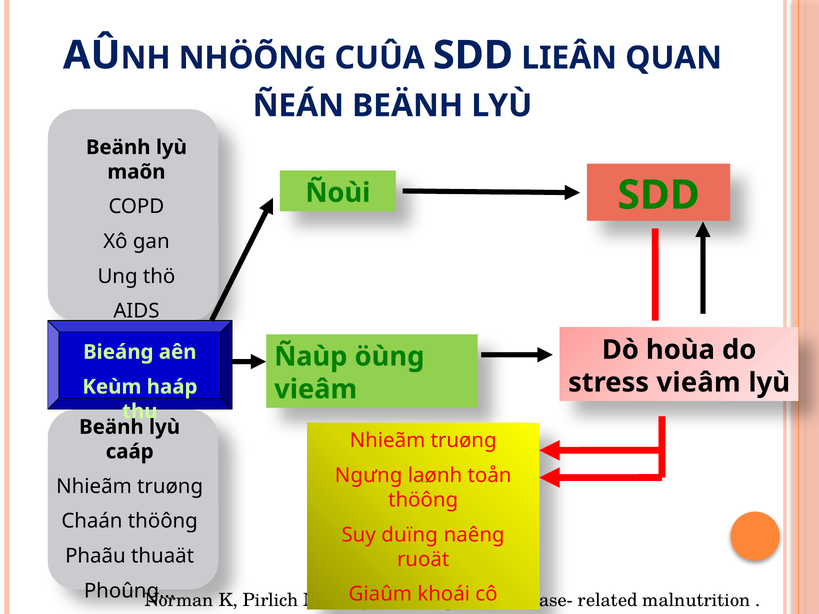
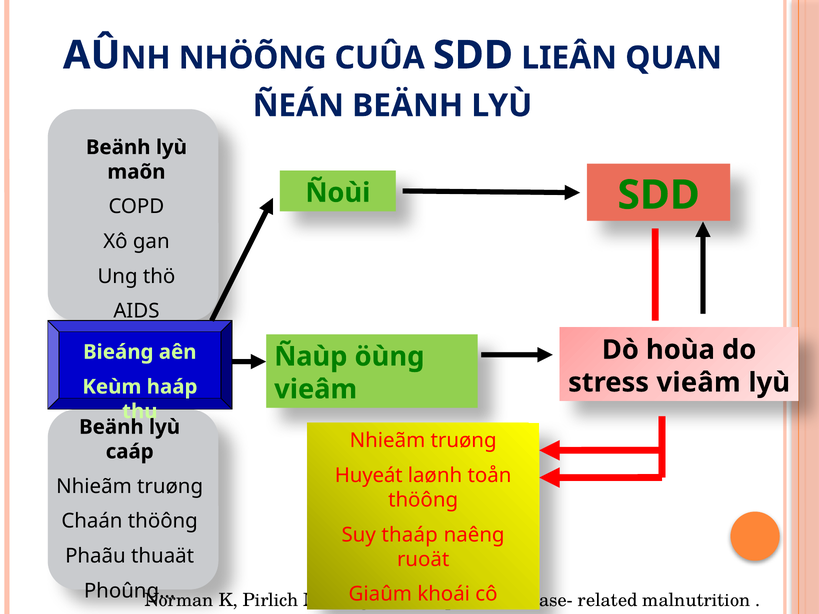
Ngưng: Ngưng -> Huyeát
duïng: duïng -> thaáp
